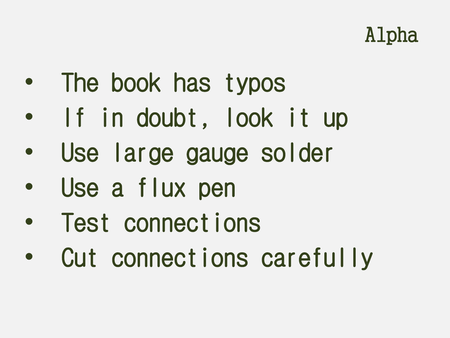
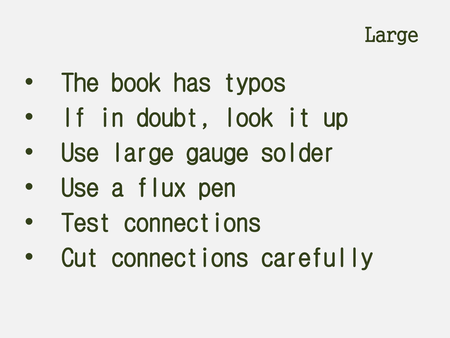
Alpha at (392, 35): Alpha -> Large
